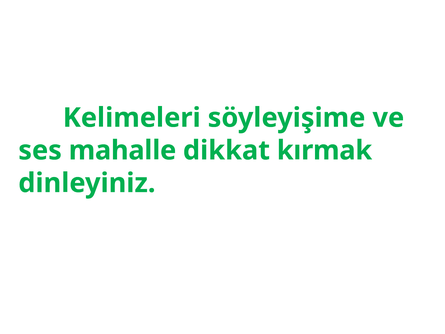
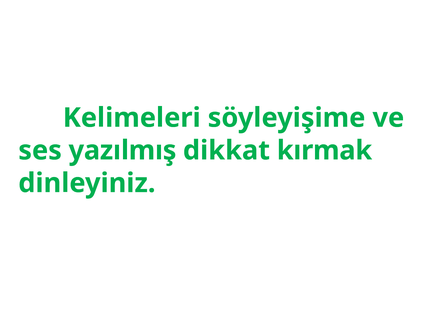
mahalle: mahalle -> yazılmış
